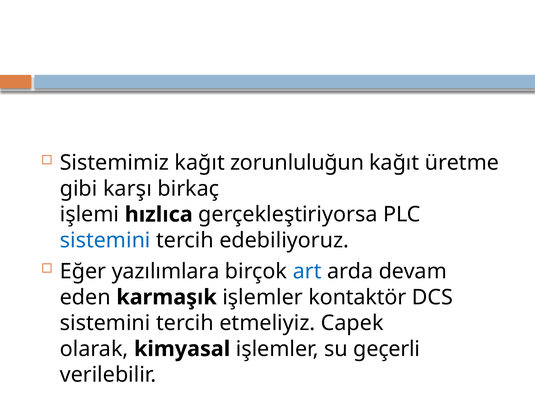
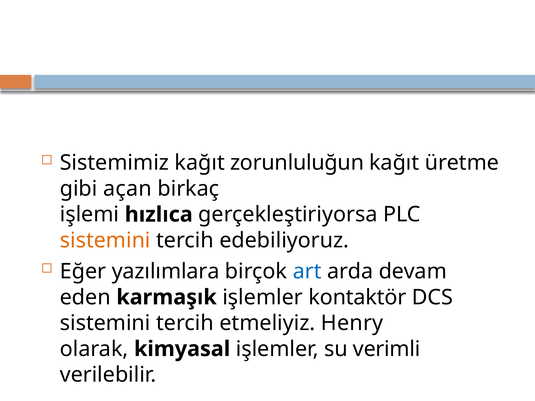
karşı: karşı -> açan
sistemini at (105, 241) colour: blue -> orange
Capek: Capek -> Henry
geçerli: geçerli -> verimli
